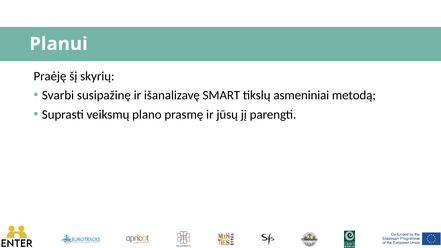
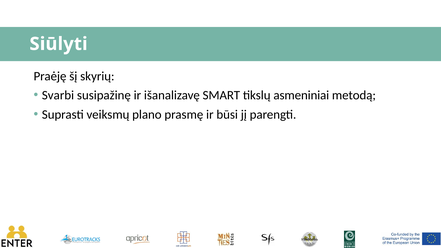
Planui: Planui -> Siūlyti
jūsų: jūsų -> būsi
